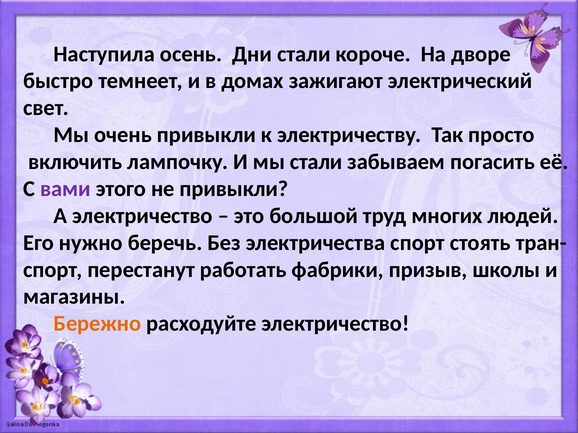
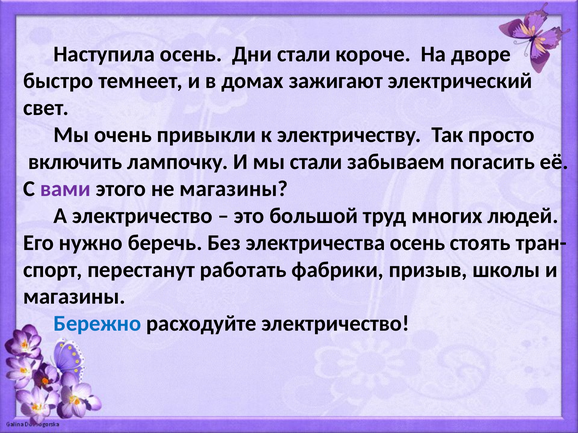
не привыкли: привыкли -> магазины
электричества спорт: спорт -> осень
Бережно colour: orange -> blue
